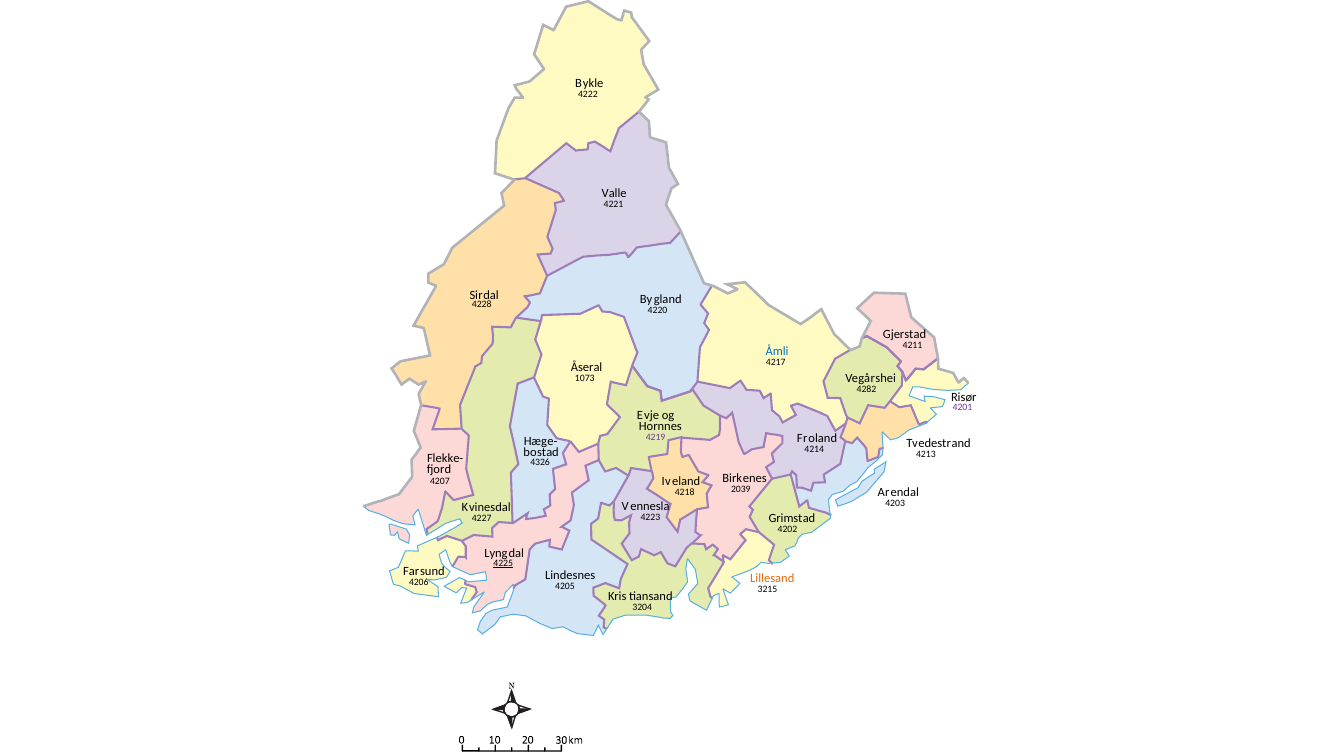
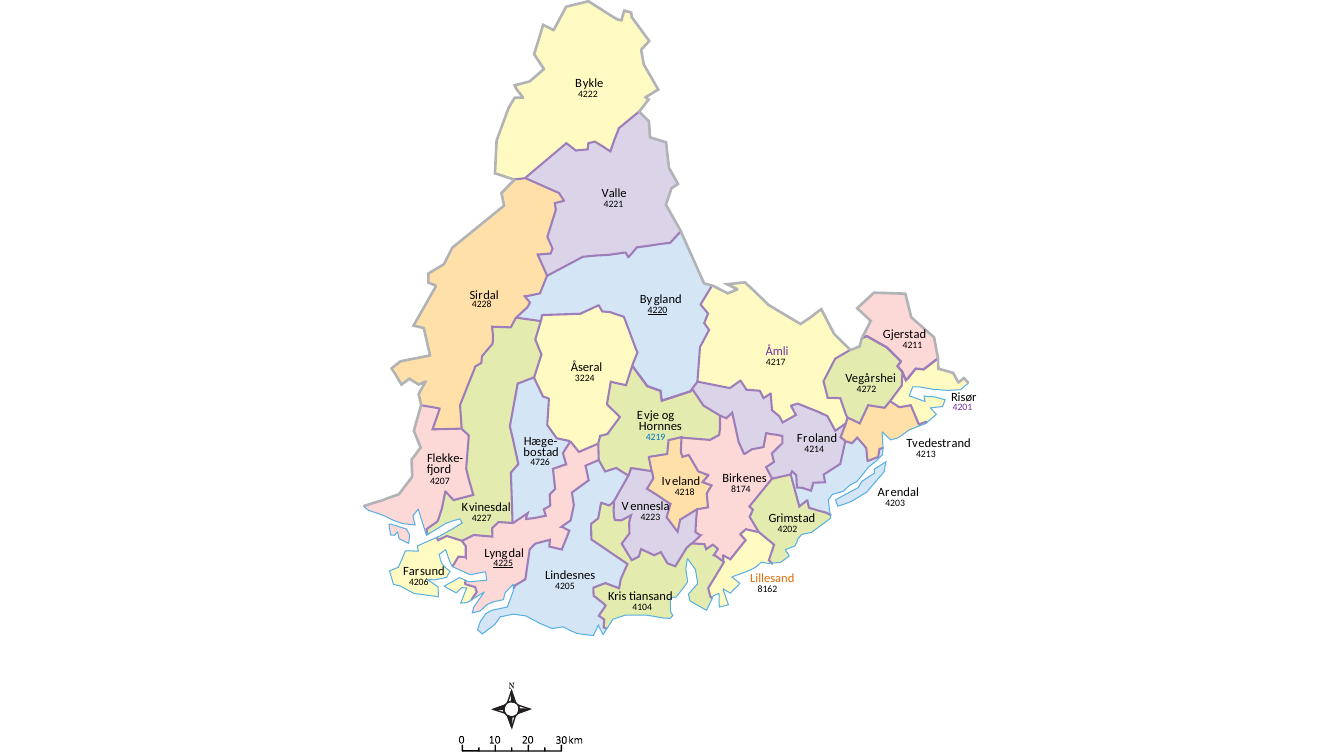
4220 underline: none -> present
Åmli colour: blue -> purple
1073: 1073 -> 3224
4282: 4282 -> 4272
4219 colour: purple -> blue
4326: 4326 -> 4726
2039: 2039 -> 8174
3215: 3215 -> 8162
3204: 3204 -> 4104
